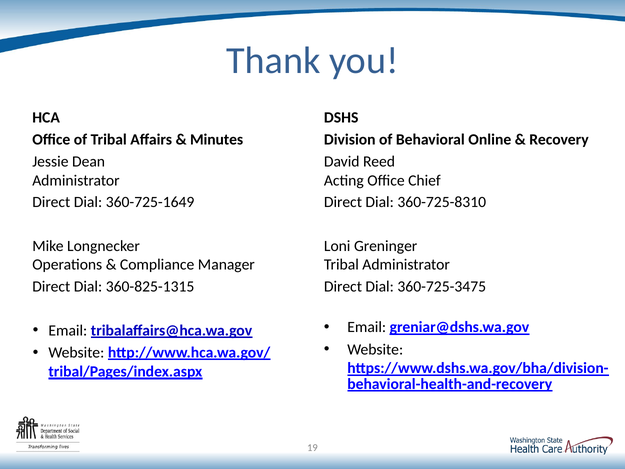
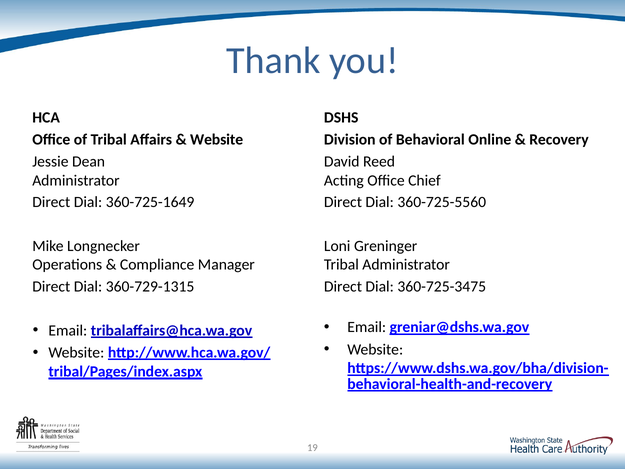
Minutes at (217, 140): Minutes -> Website
360-725-8310: 360-725-8310 -> 360-725-5560
360-825-1315: 360-825-1315 -> 360-729-1315
